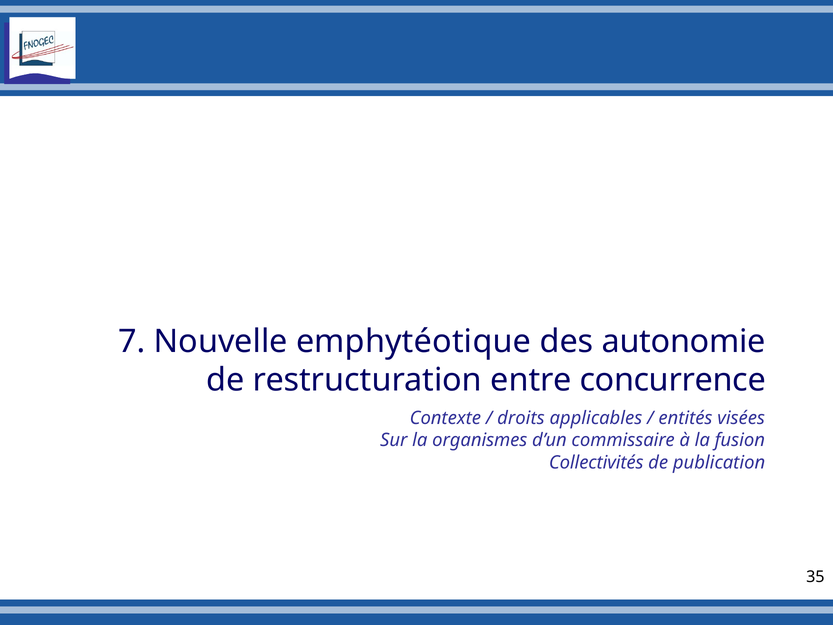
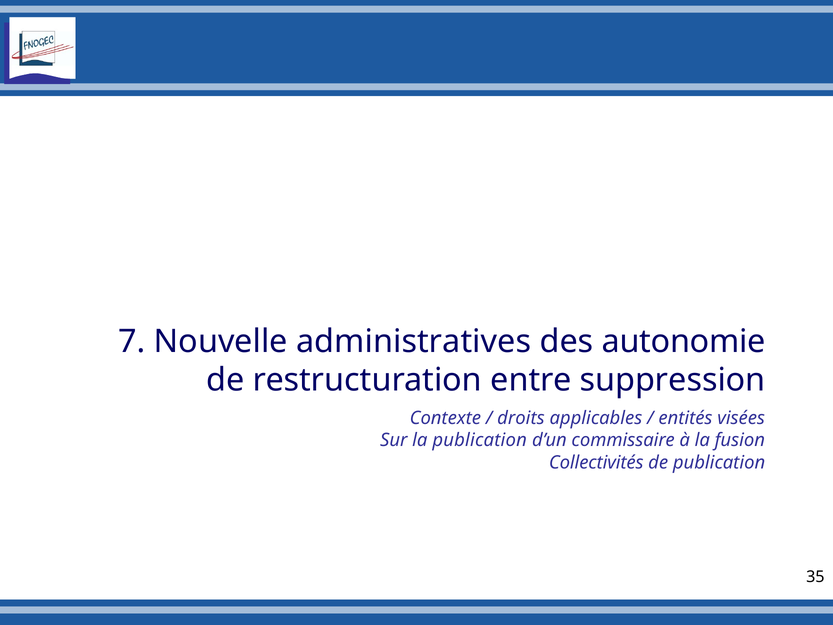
emphytéotique: emphytéotique -> administratives
concurrence: concurrence -> suppression
la organismes: organismes -> publication
